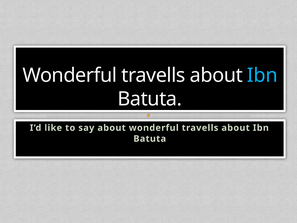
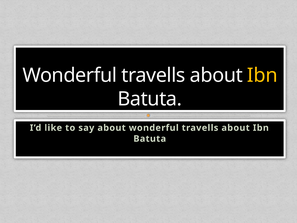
Ibn at (262, 75) colour: light blue -> yellow
